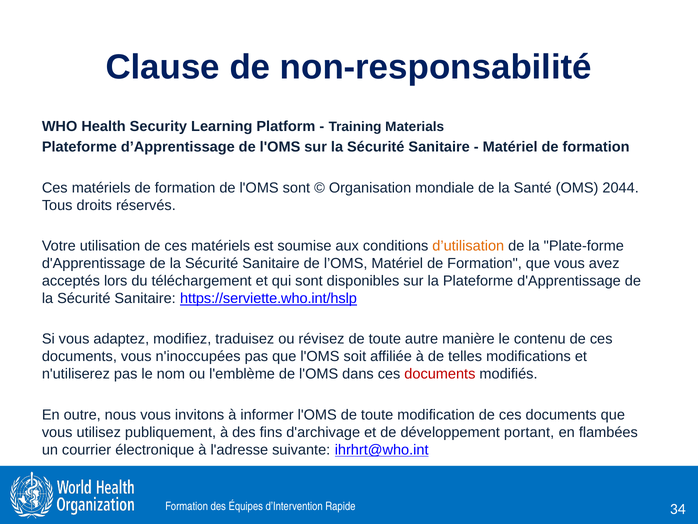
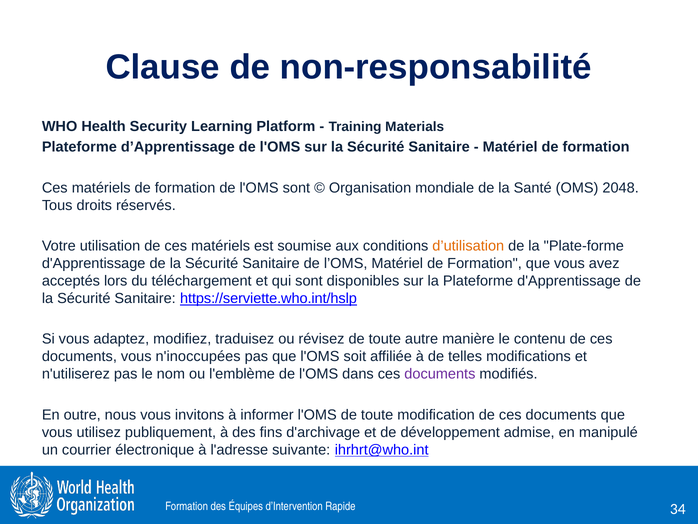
2044: 2044 -> 2048
documents at (440, 374) colour: red -> purple
portant: portant -> admise
flambées: flambées -> manipulé
